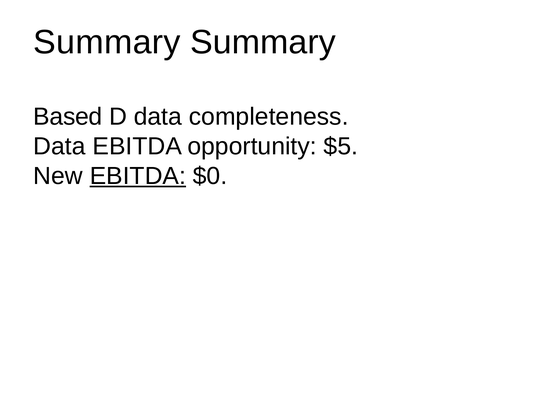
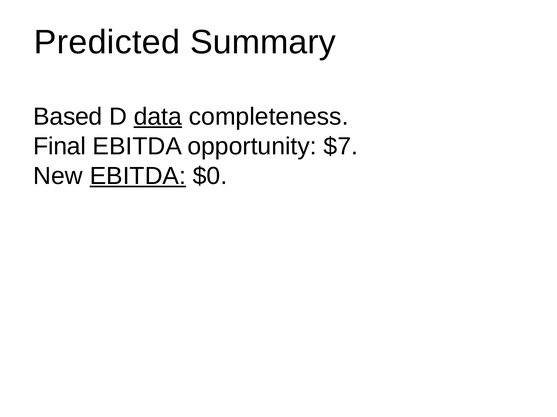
Summary at (107, 42): Summary -> Predicted
data at (158, 117) underline: none -> present
Data at (59, 147): Data -> Final
$5: $5 -> $7
